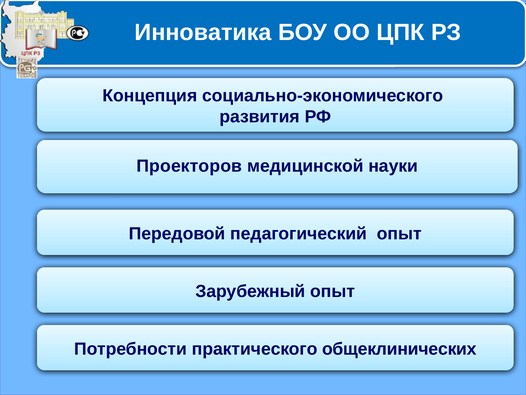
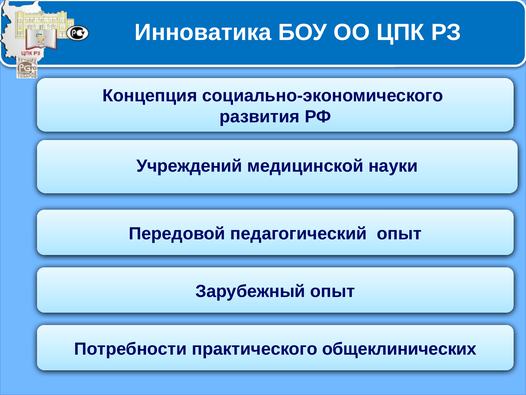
Проекторов: Проекторов -> Учреждений
